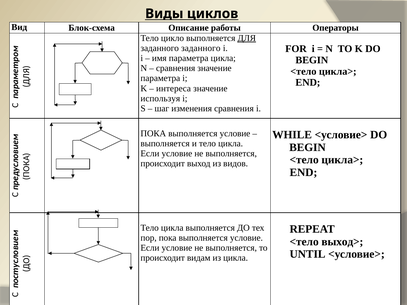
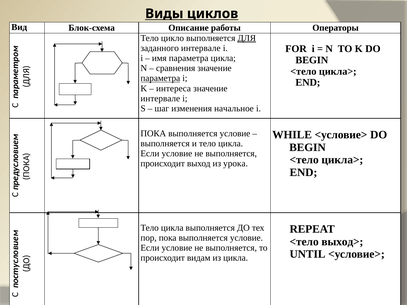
заданного заданного: заданного -> интервале
параметра at (160, 78) underline: none -> present
используя at (160, 98): используя -> интервале
изменения сравнения: сравнения -> начальное
видов: видов -> урока
